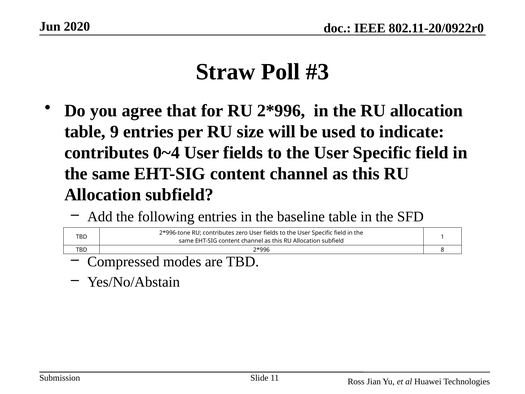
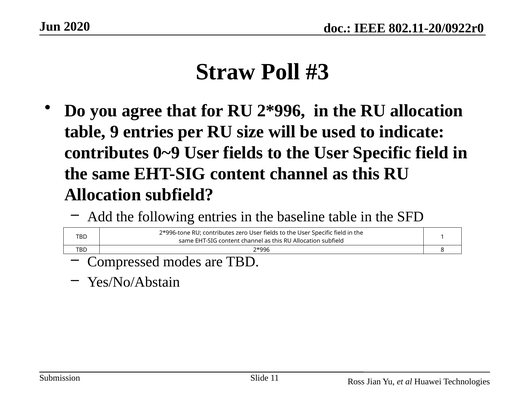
0~4: 0~4 -> 0~9
